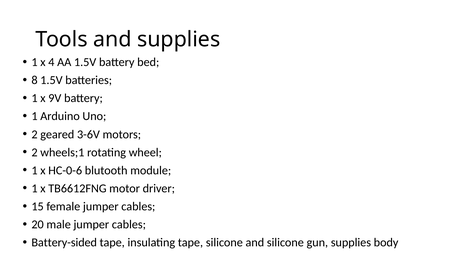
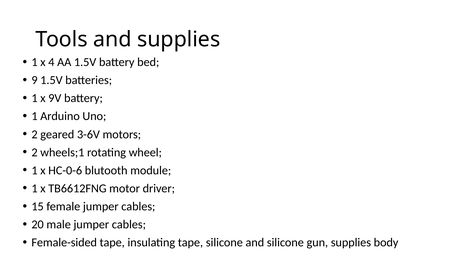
8: 8 -> 9
Battery-sided: Battery-sided -> Female-sided
